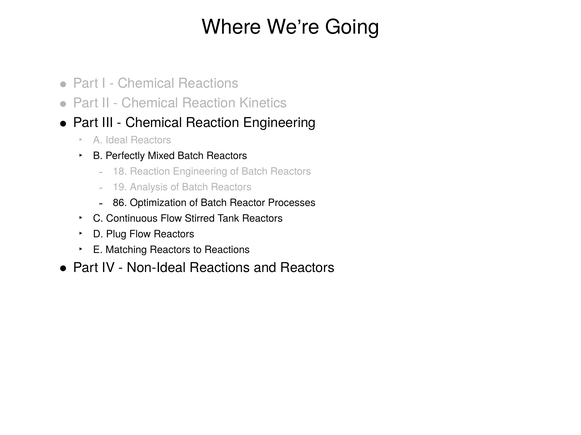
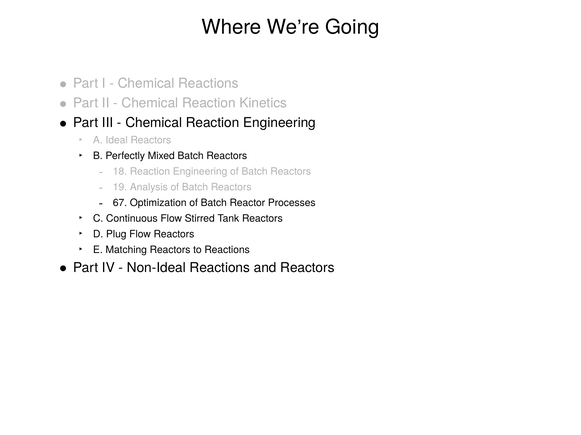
86: 86 -> 67
